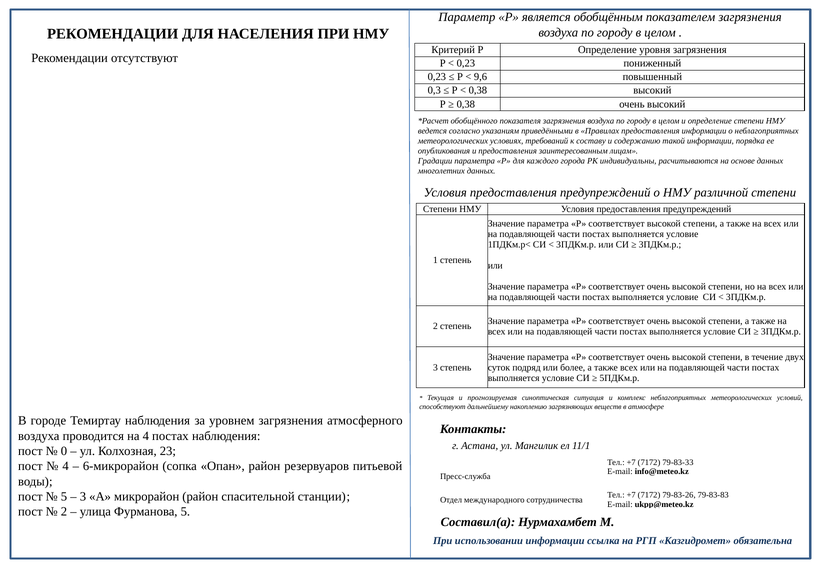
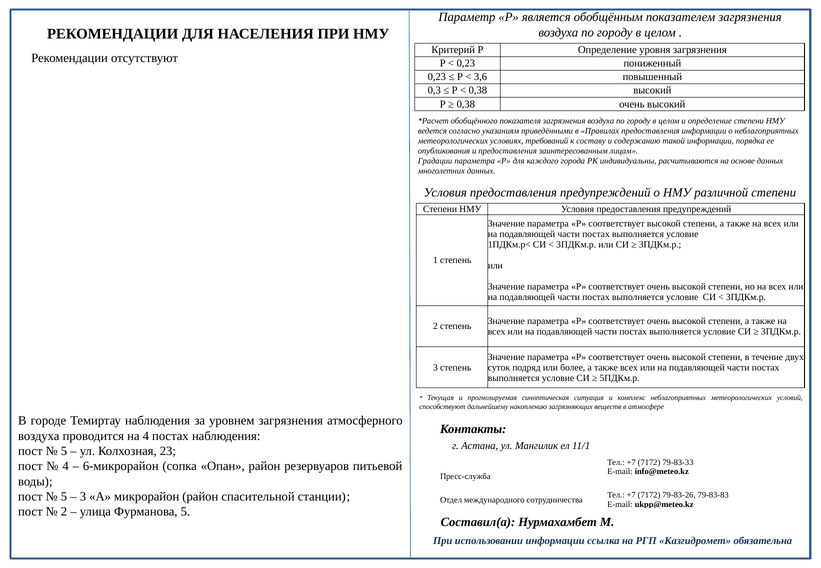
9,6: 9,6 -> 3,6
0 at (64, 451): 0 -> 5
